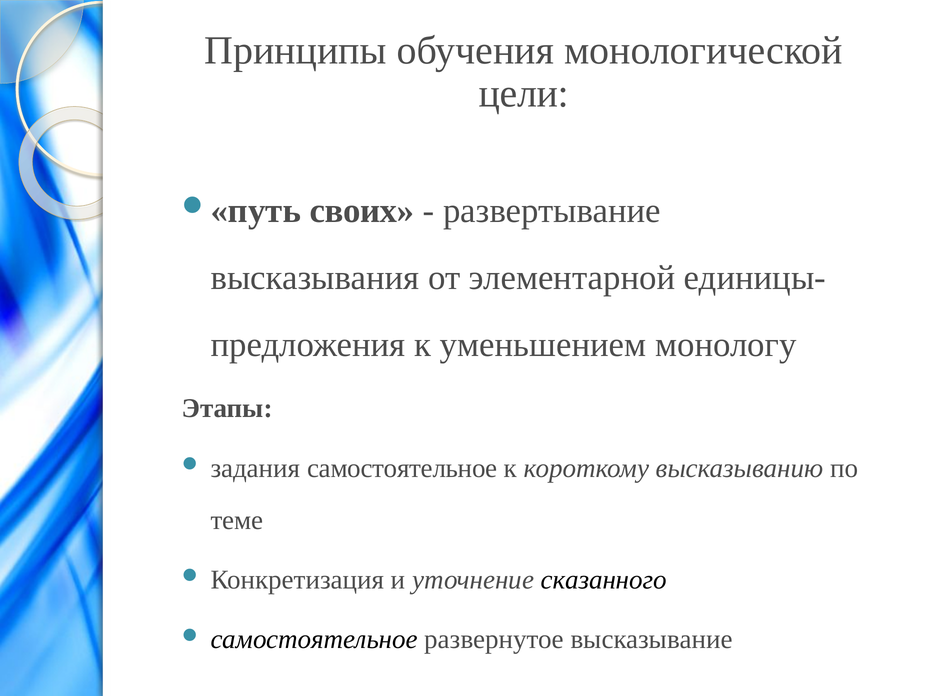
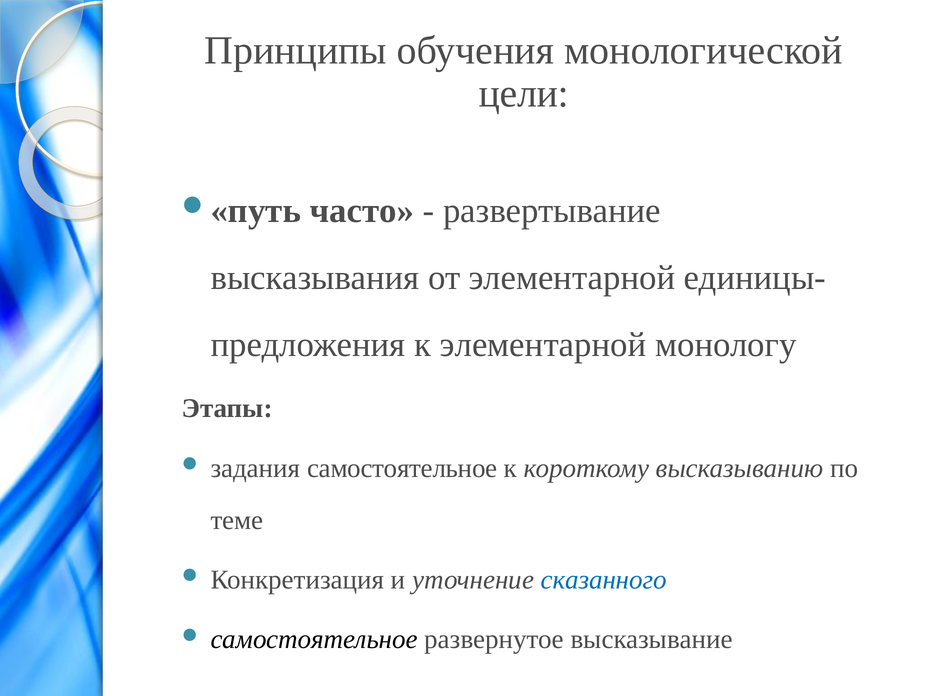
своих: своих -> часто
к уменьшением: уменьшением -> элементарной
сказанного colour: black -> blue
